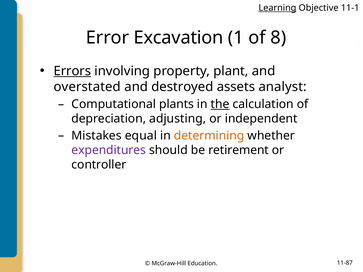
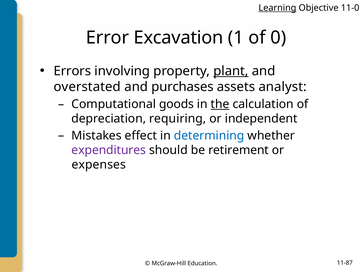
11-1: 11-1 -> 11-0
8: 8 -> 0
Errors underline: present -> none
plant underline: none -> present
destroyed: destroyed -> purchases
plants: plants -> goods
adjusting: adjusting -> requiring
equal: equal -> effect
determining colour: orange -> blue
controller: controller -> expenses
